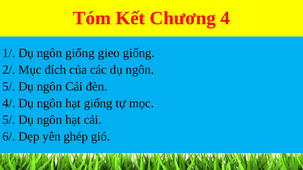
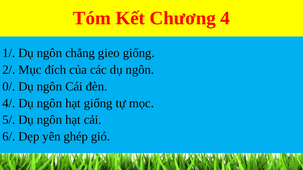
ngôn giống: giống -> chẳng
5/ at (9, 87): 5/ -> 0/
